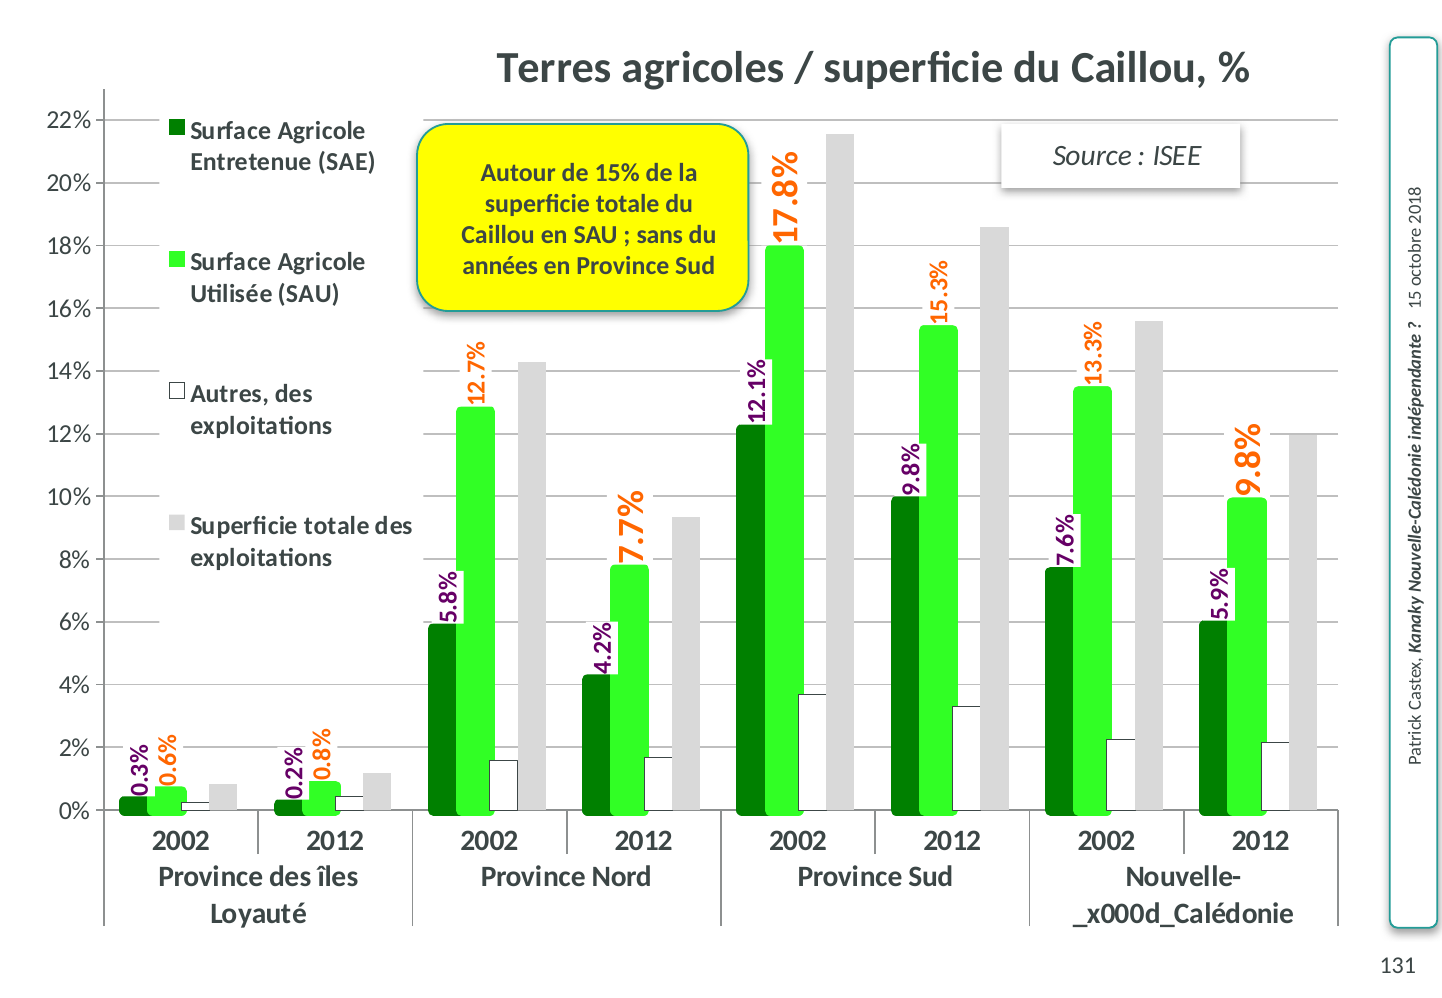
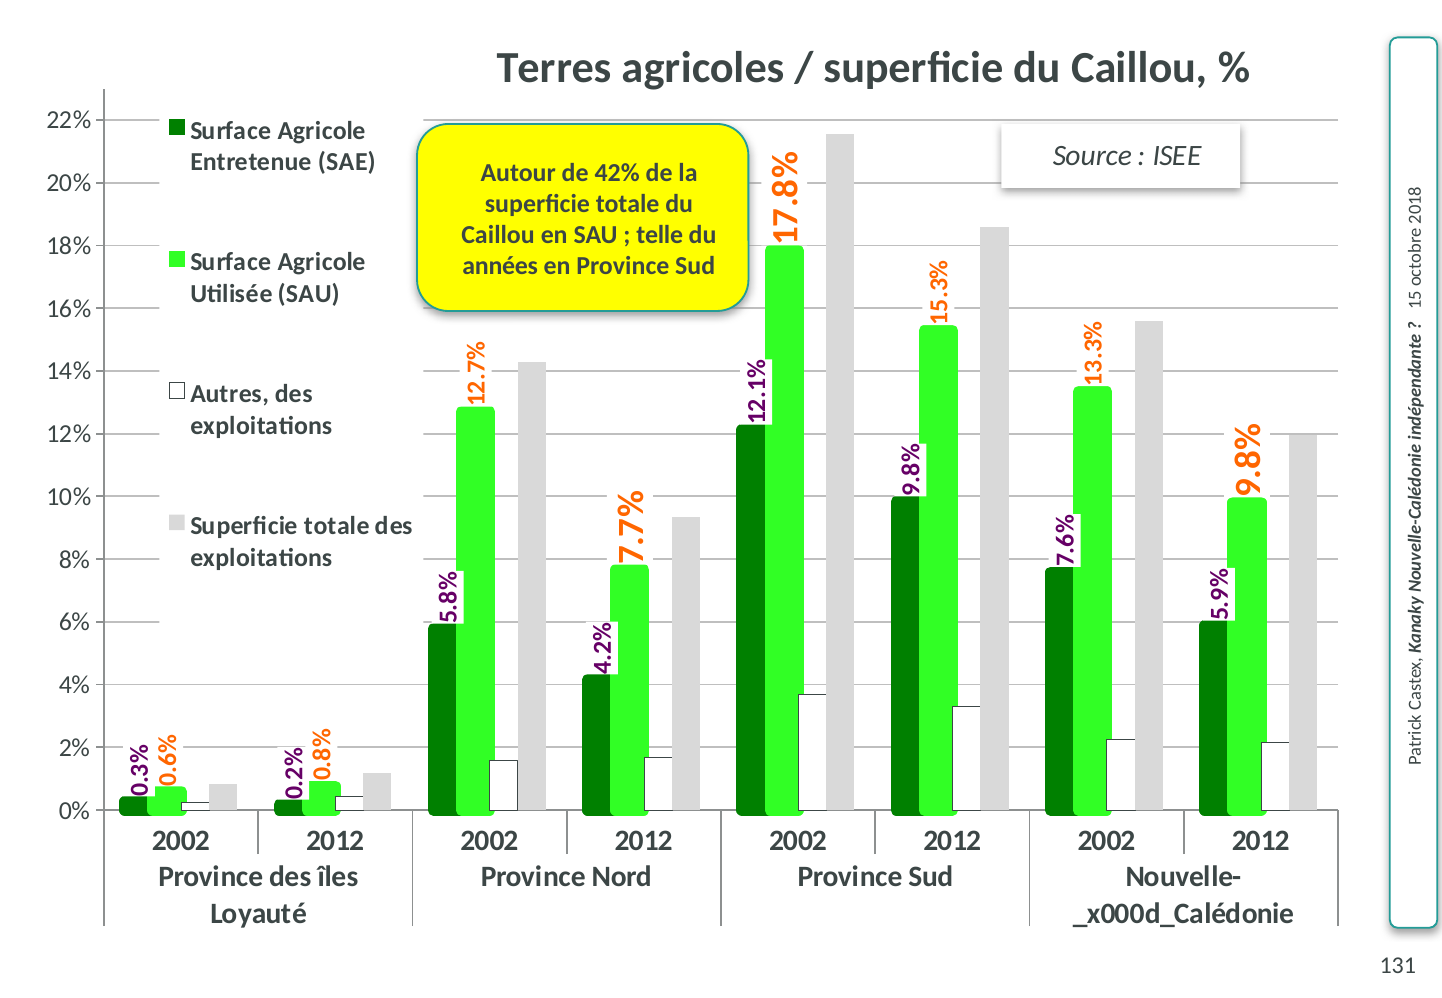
15%: 15% -> 42%
sans: sans -> telle
